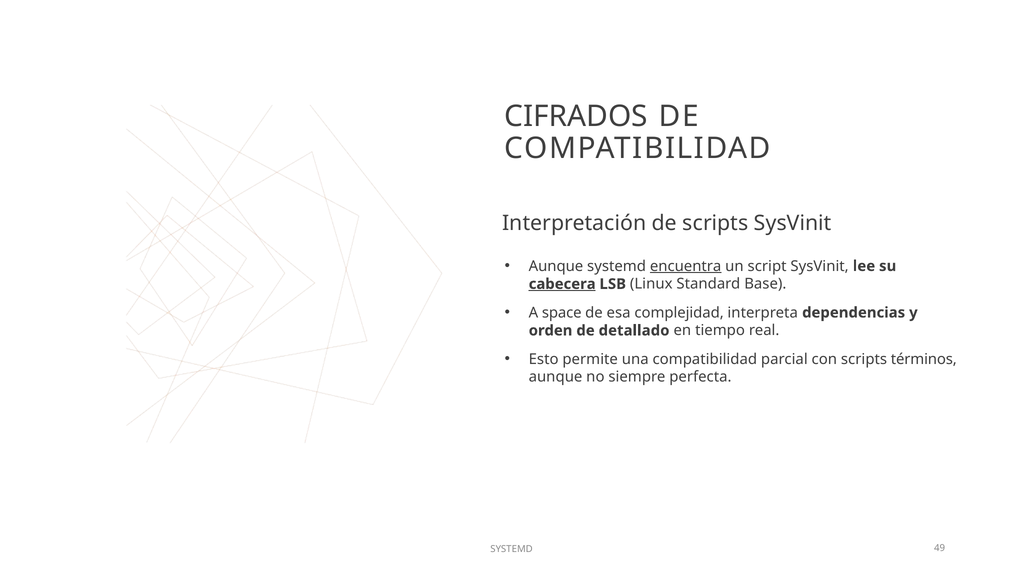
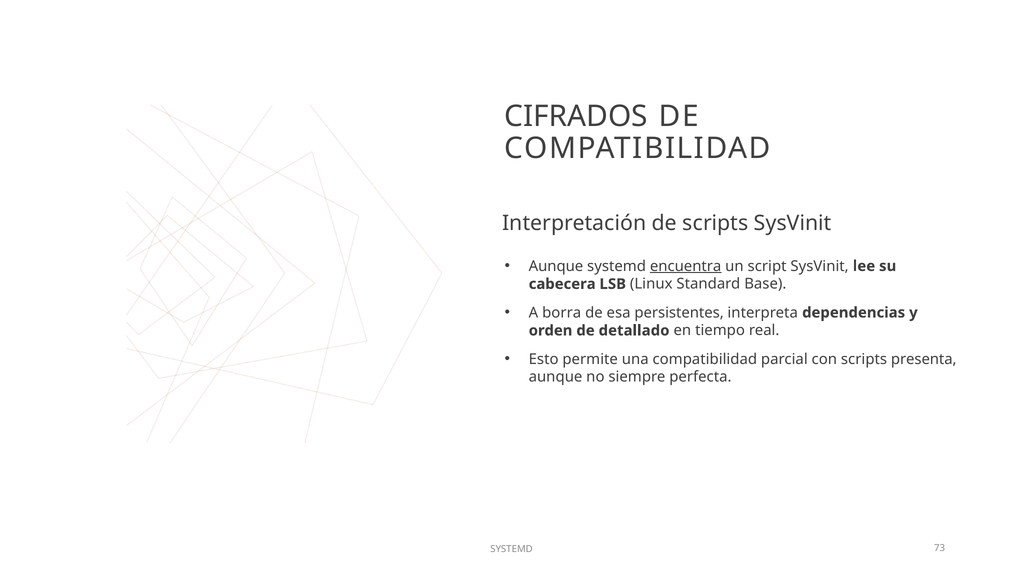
cabecera underline: present -> none
space: space -> borra
complejidad: complejidad -> persistentes
términos: términos -> presenta
49: 49 -> 73
